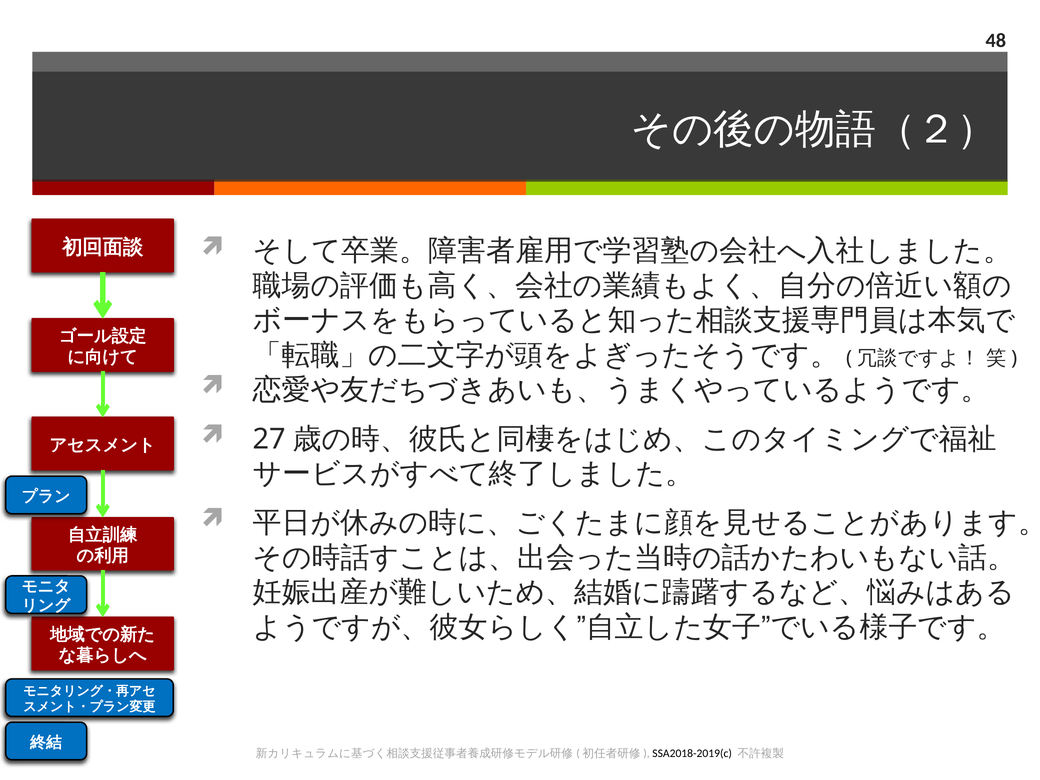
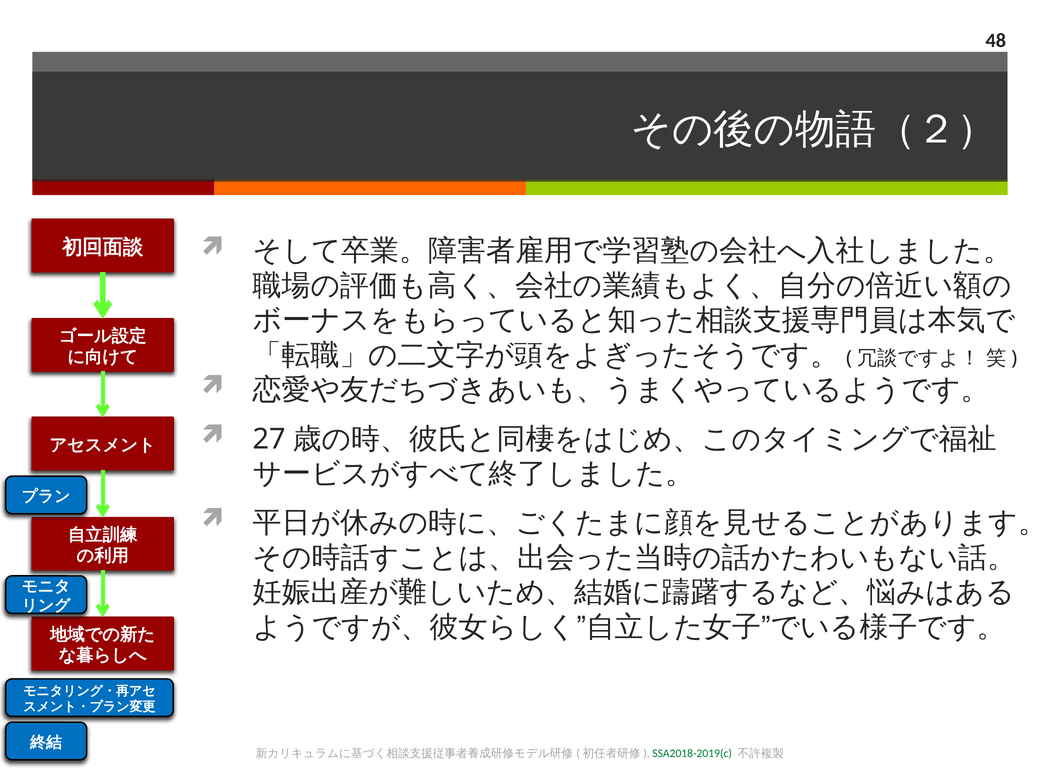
SSA2018-2019(c colour: black -> green
